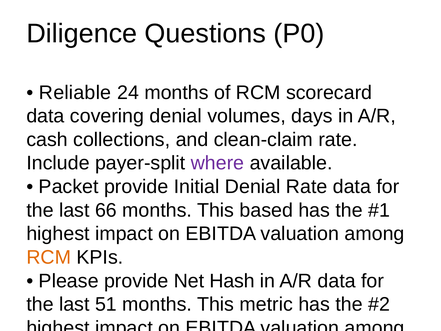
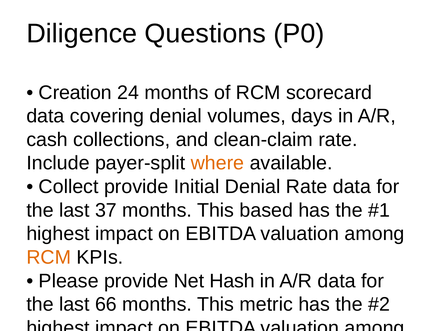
Reliable: Reliable -> Creation
where colour: purple -> orange
Packet at (69, 187): Packet -> Collect
66: 66 -> 37
51: 51 -> 66
